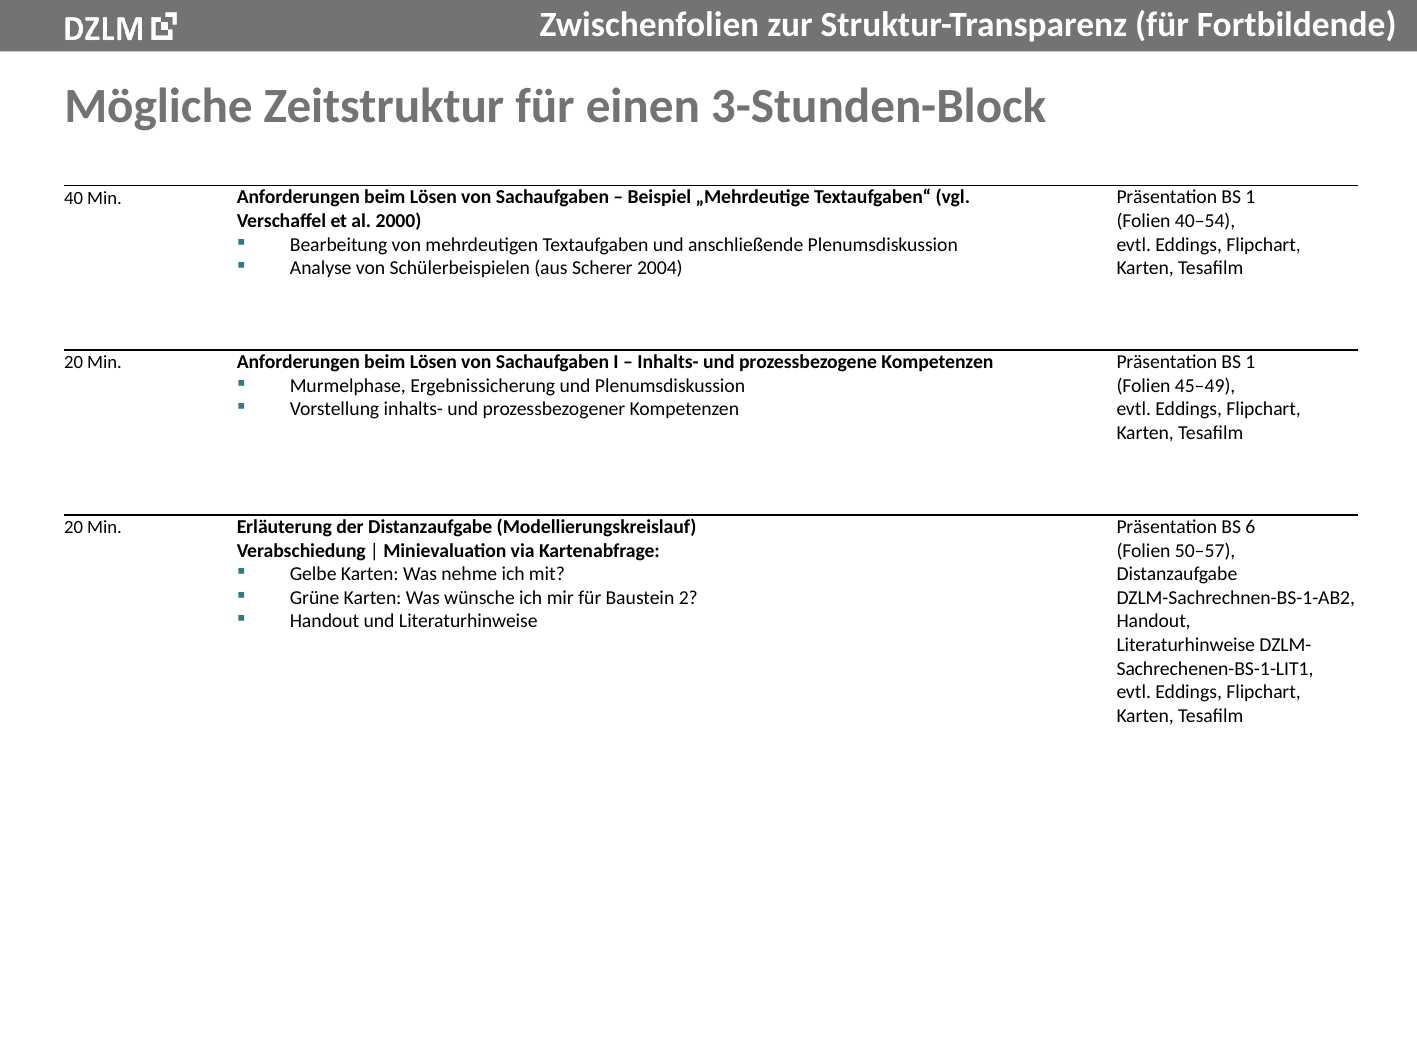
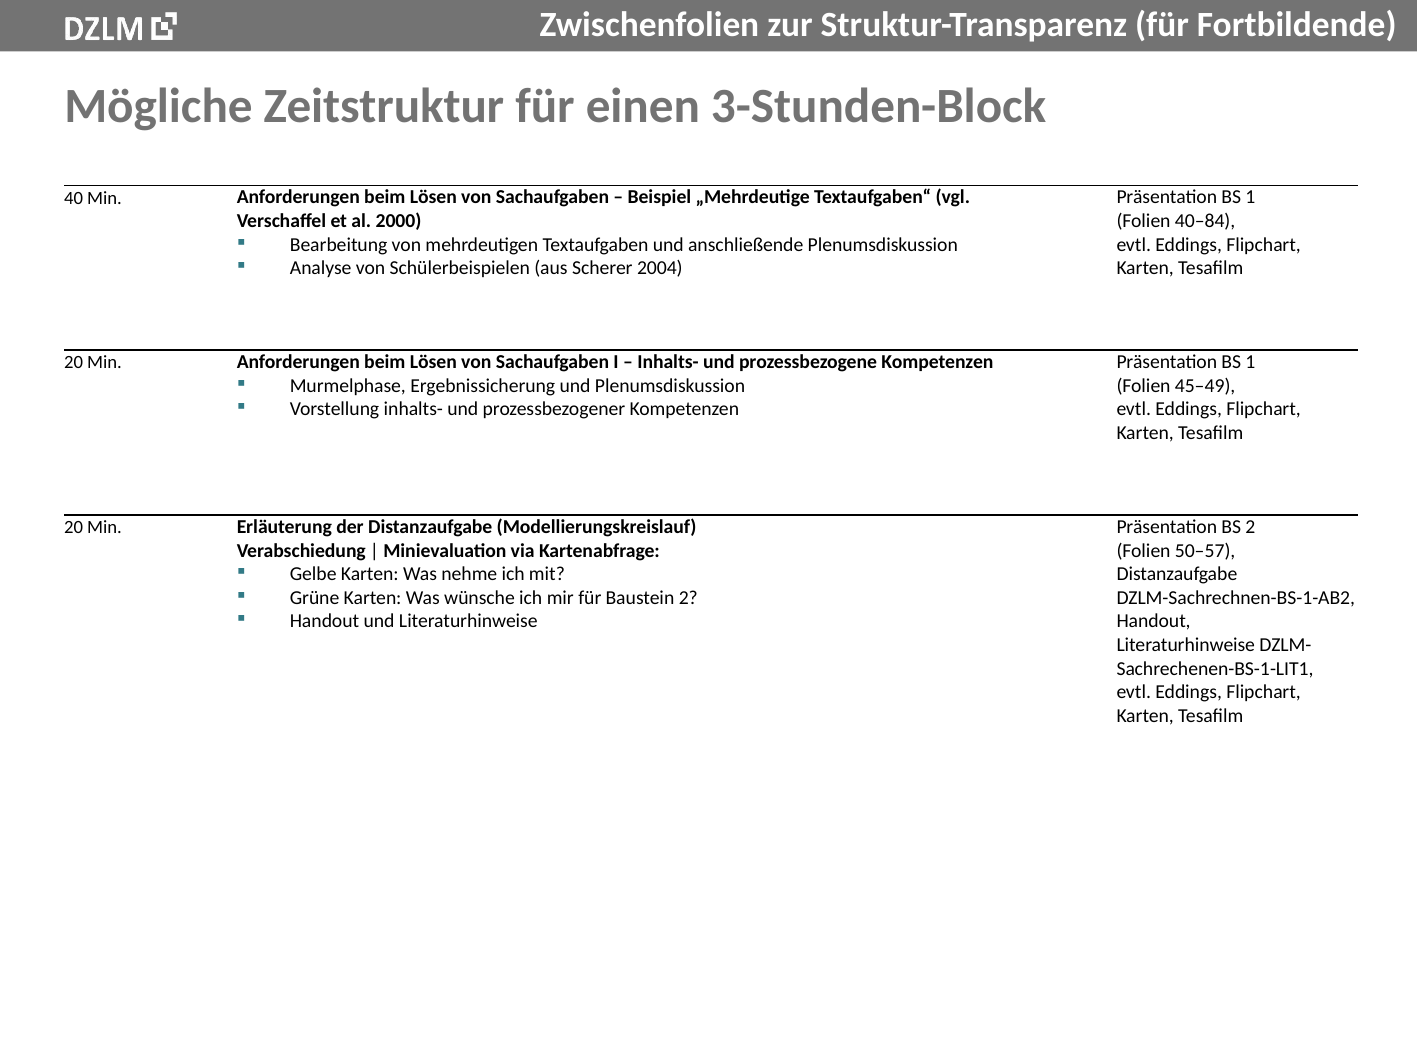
40–54: 40–54 -> 40–84
BS 6: 6 -> 2
